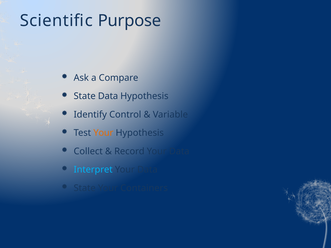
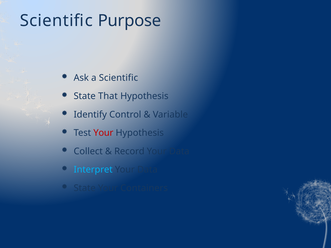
a Compare: Compare -> Scientific
State Data: Data -> That
Your at (103, 133) colour: orange -> red
